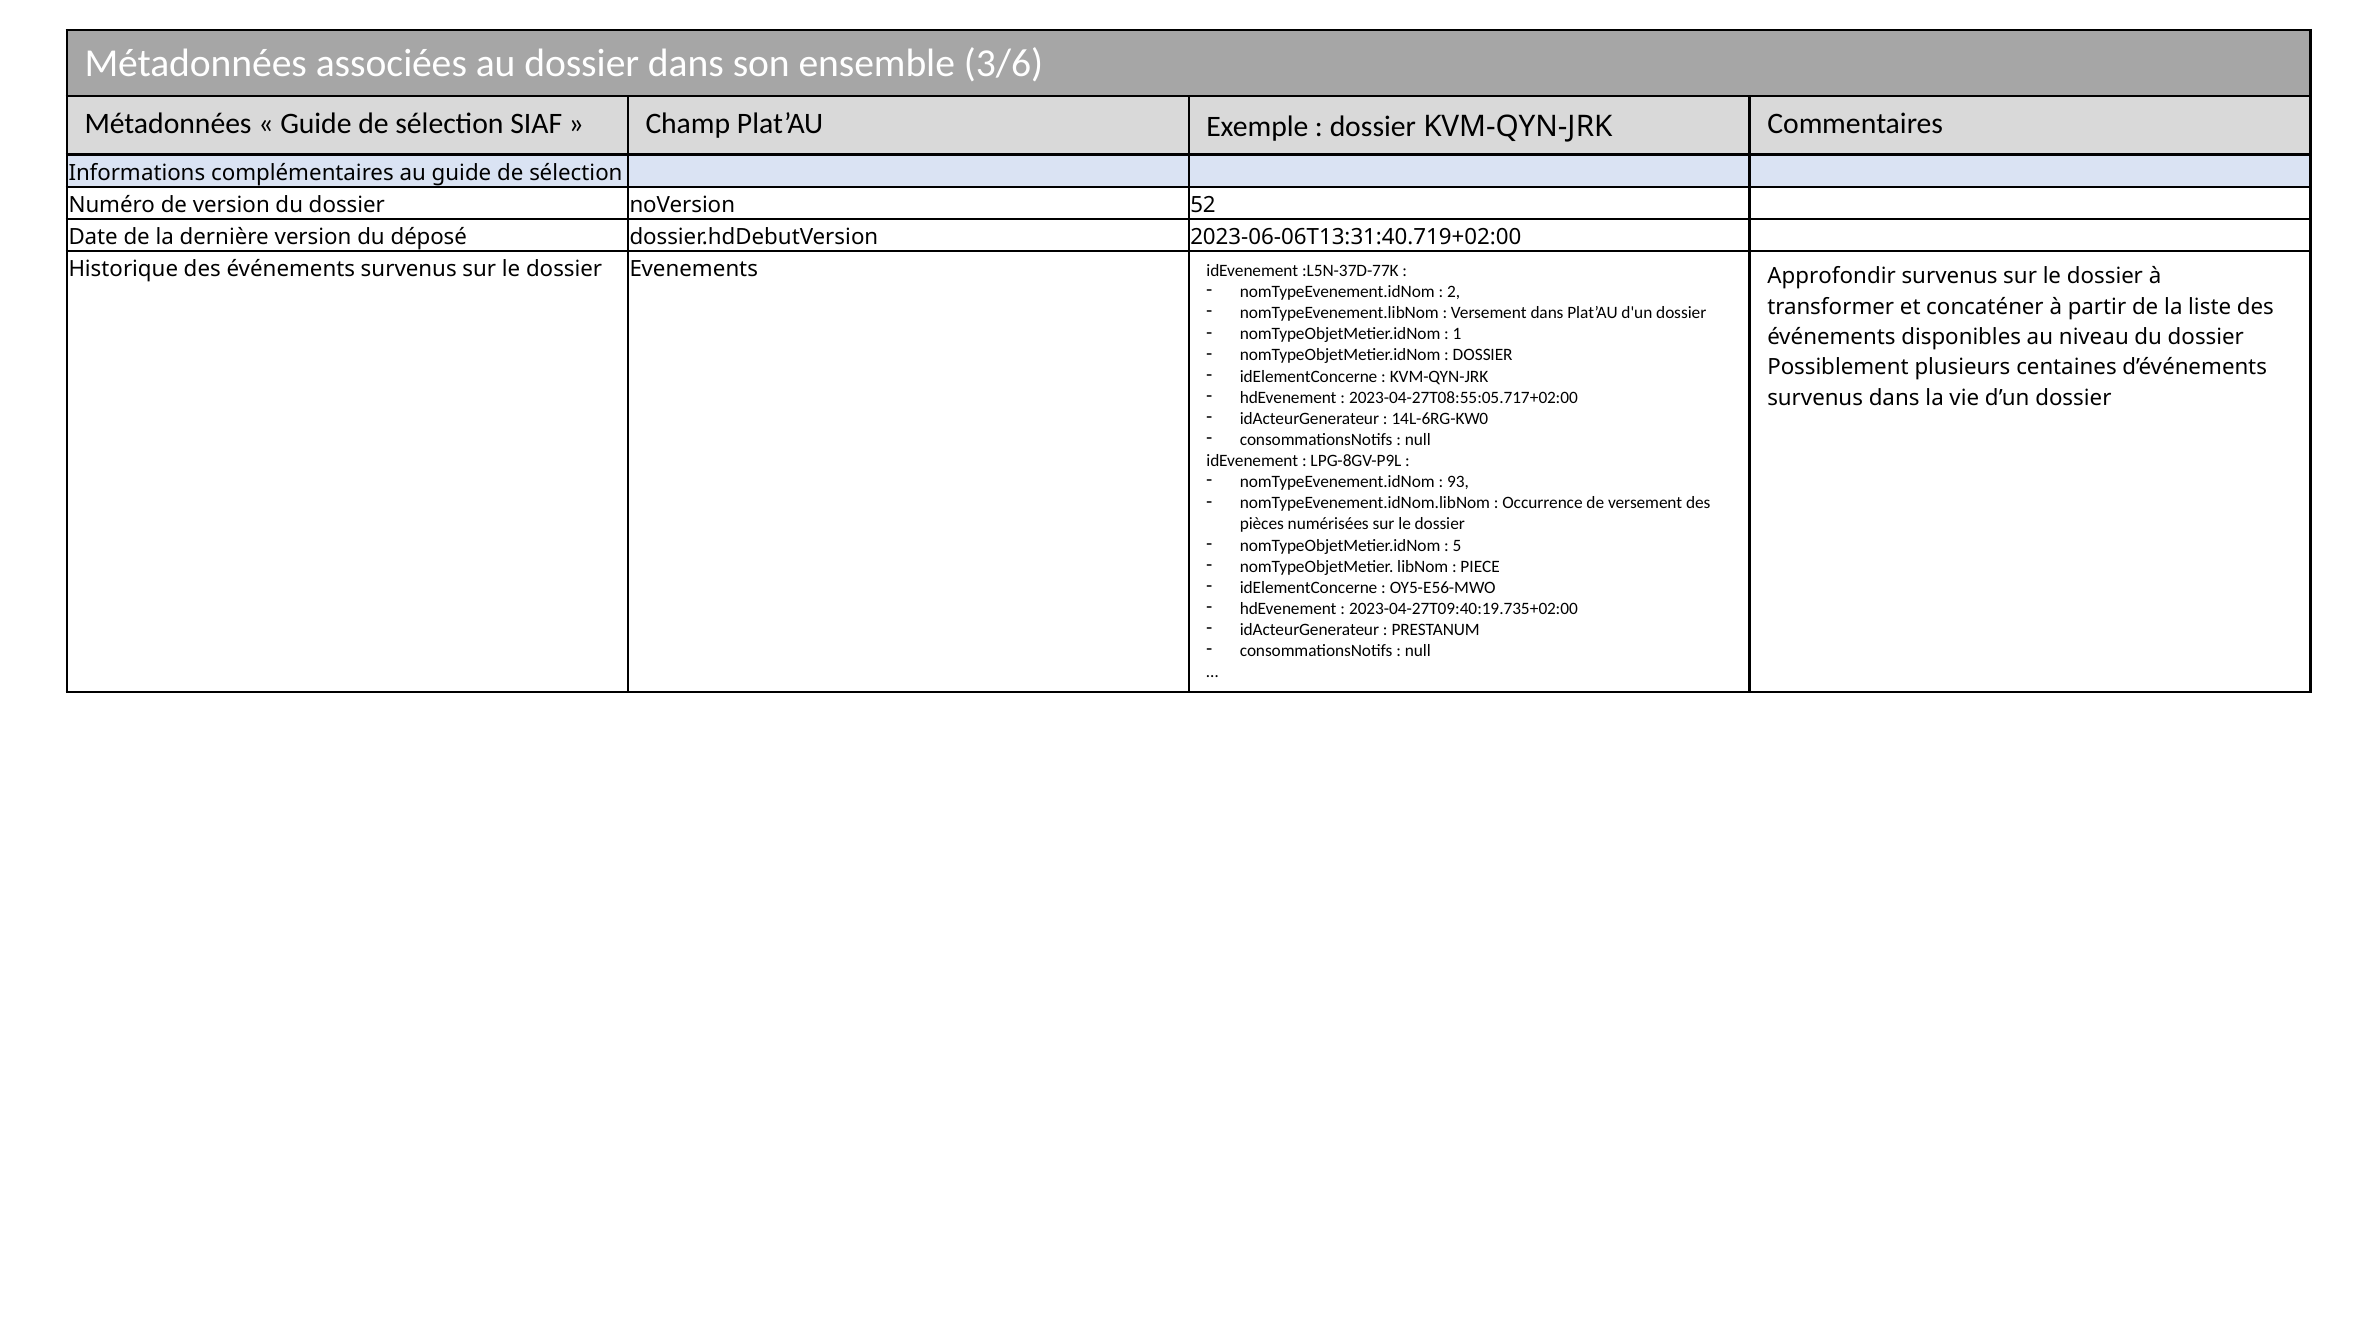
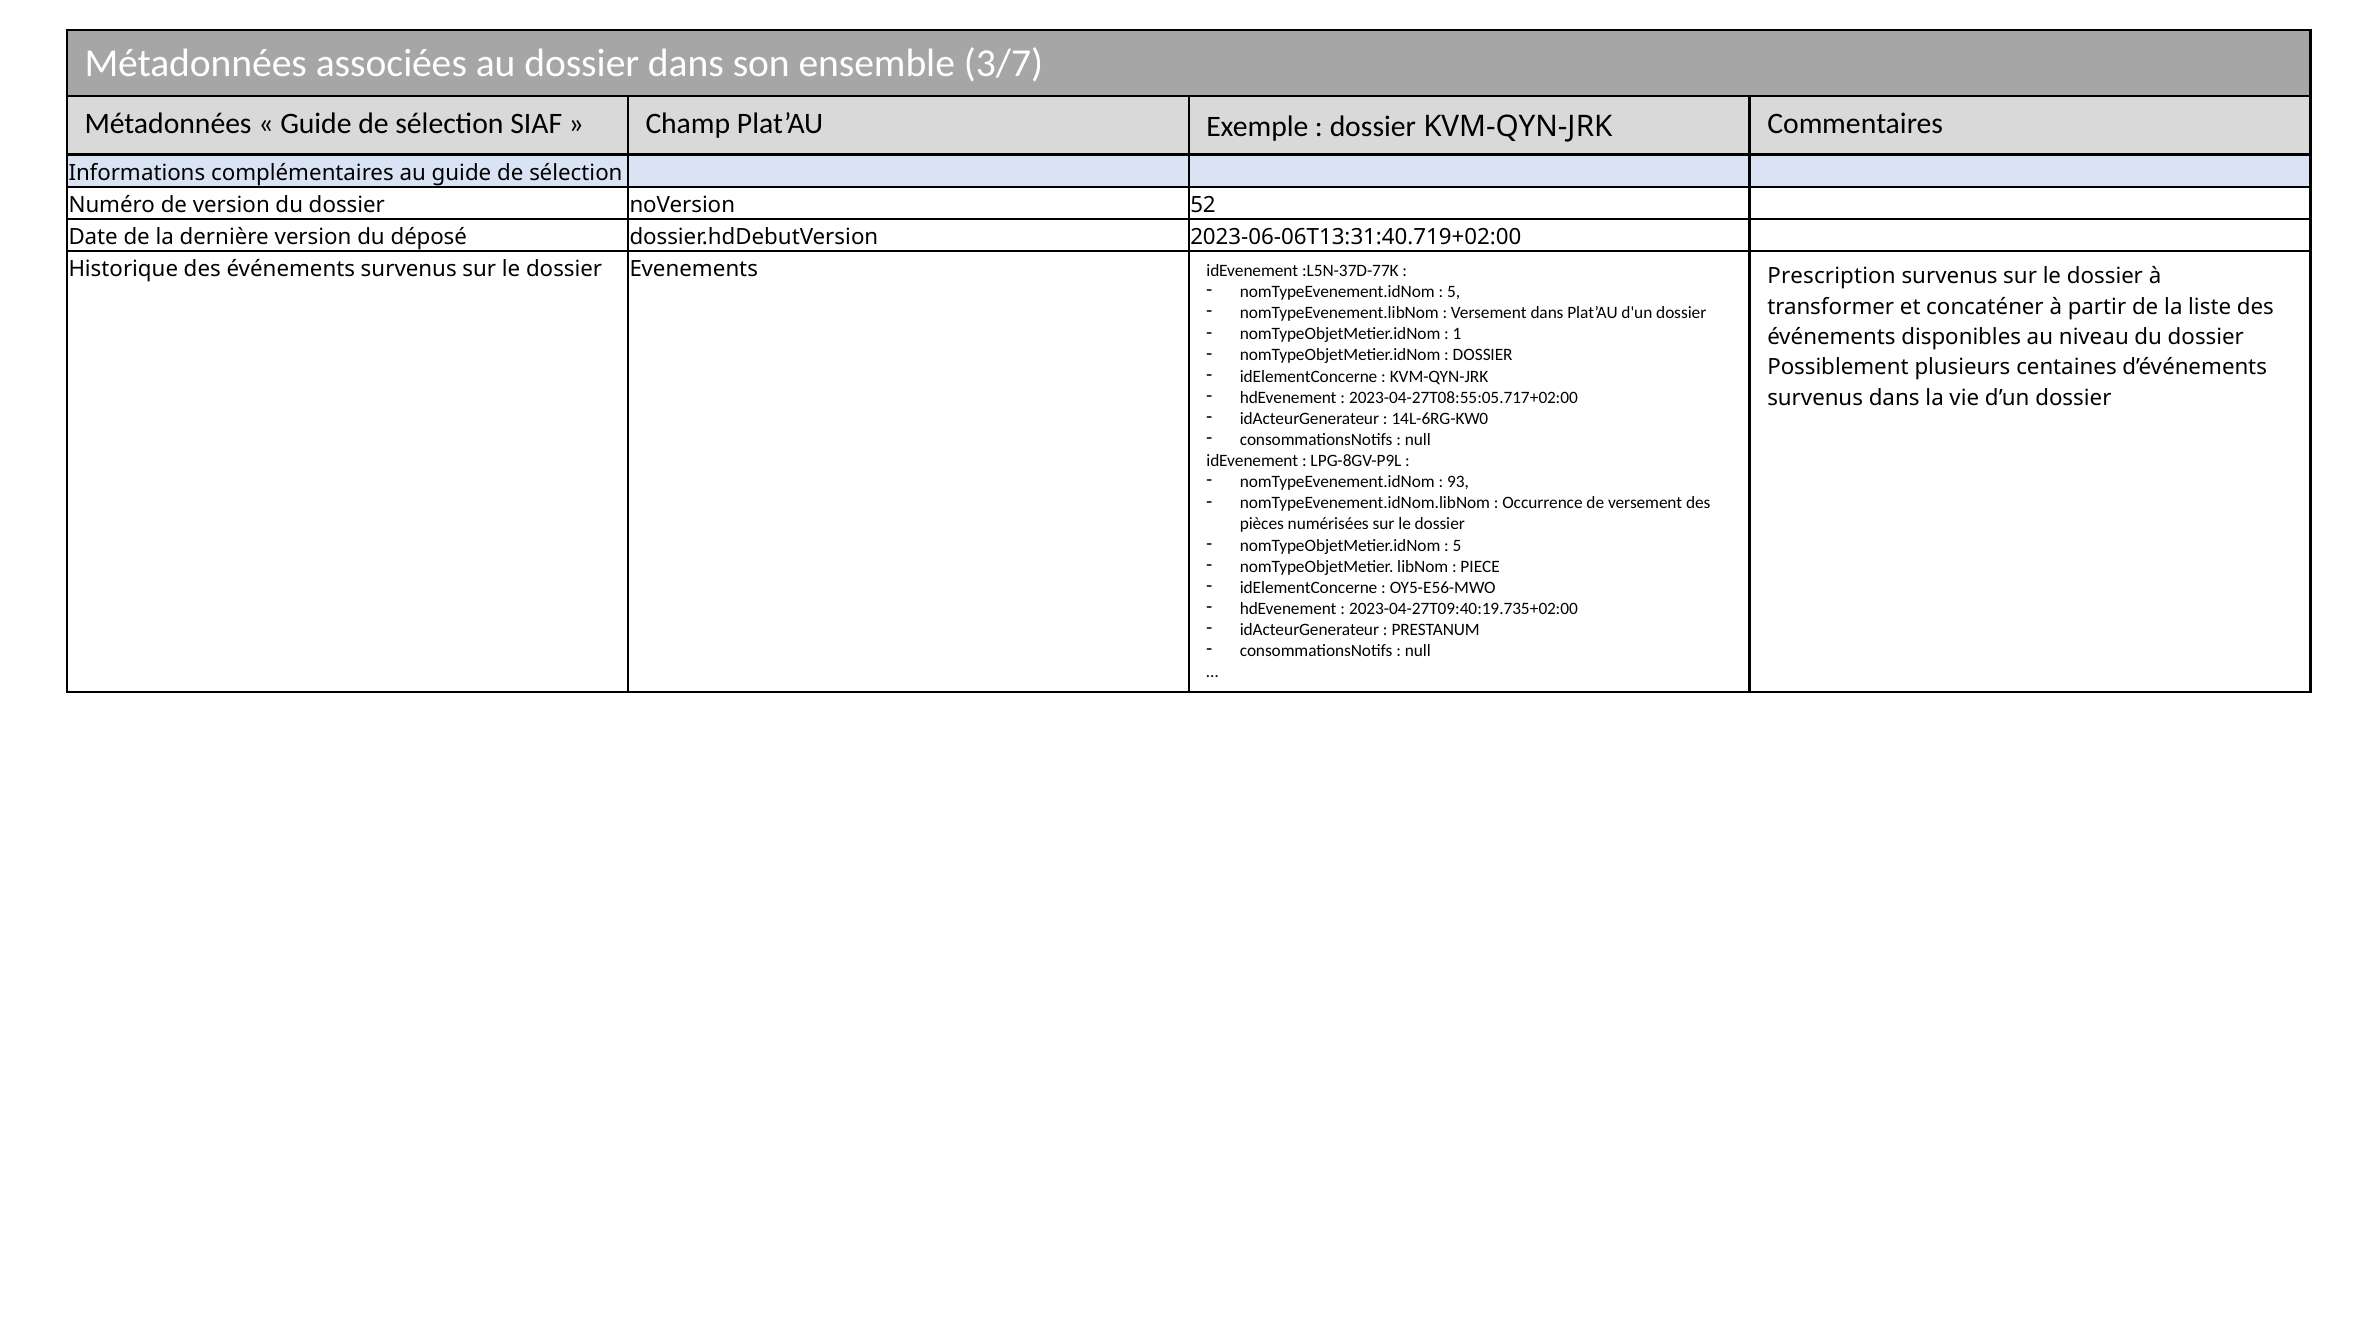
3/6: 3/6 -> 3/7
Approfondir: Approfondir -> Prescription
2 at (1454, 292): 2 -> 5
